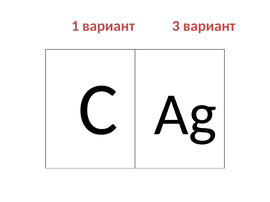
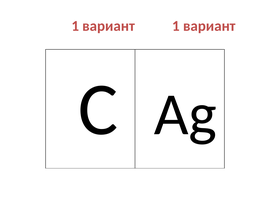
вариант 3: 3 -> 1
